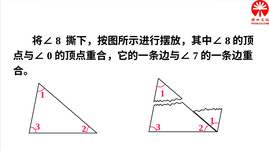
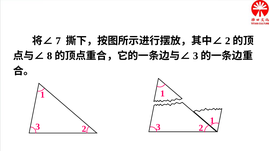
8 at (58, 41): 8 -> 7
8 at (228, 41): 8 -> 2
0: 0 -> 8
7 at (196, 56): 7 -> 3
